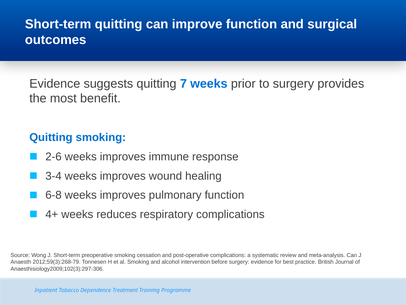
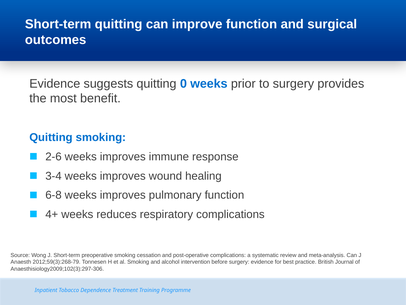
7: 7 -> 0
